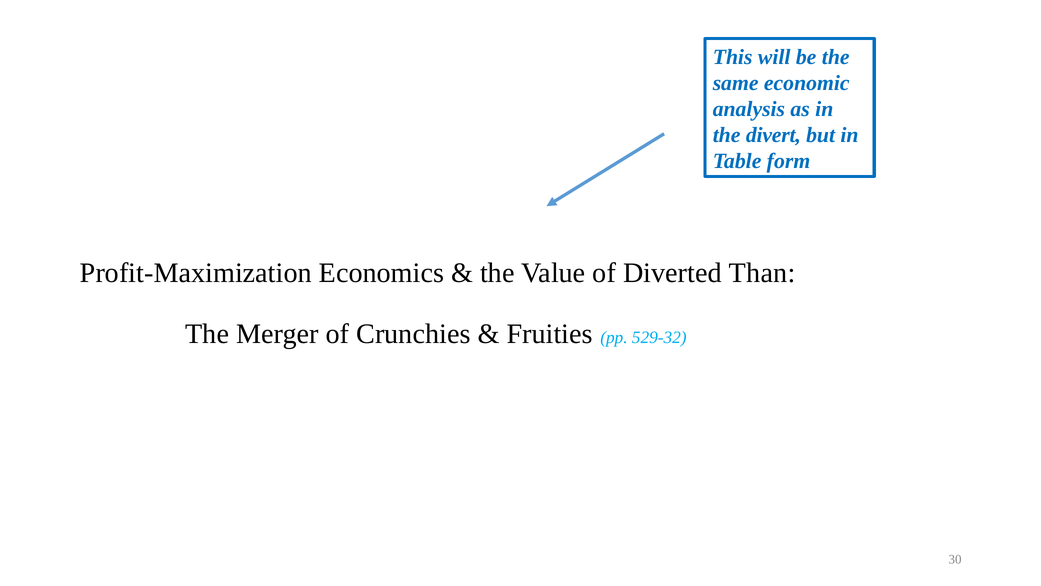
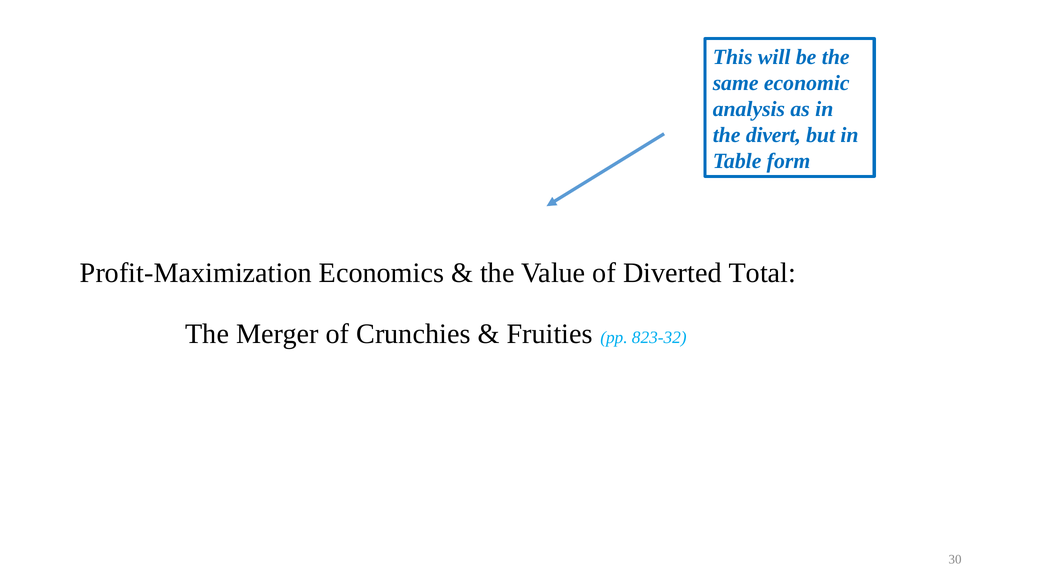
Than: Than -> Total
529-32: 529-32 -> 823-32
